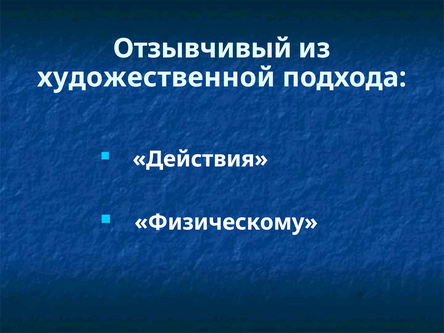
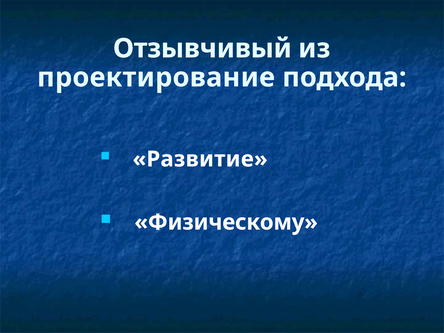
художественной: художественной -> проектирование
Действия: Действия -> Развитие
